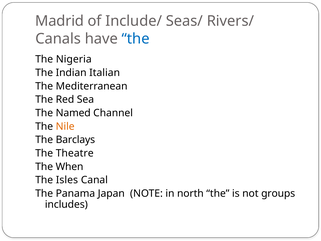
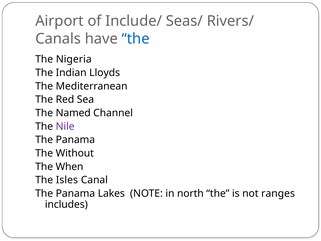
Madrid: Madrid -> Airport
Italian: Italian -> Lloyds
Nile colour: orange -> purple
Barclays at (75, 140): Barclays -> Panama
Theatre: Theatre -> Without
Japan: Japan -> Lakes
groups: groups -> ranges
